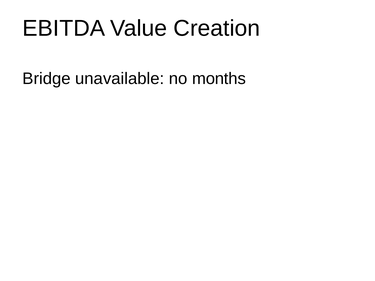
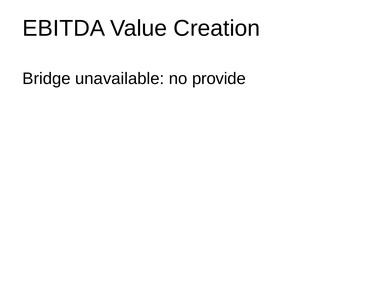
months: months -> provide
